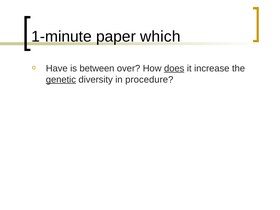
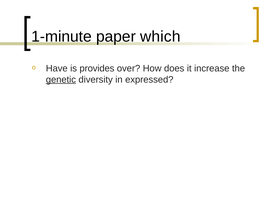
between: between -> provides
does underline: present -> none
procedure: procedure -> expressed
